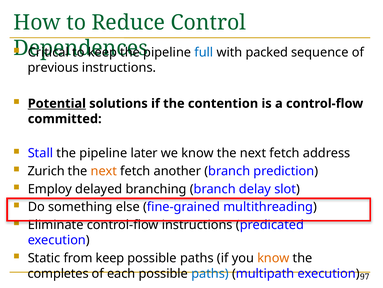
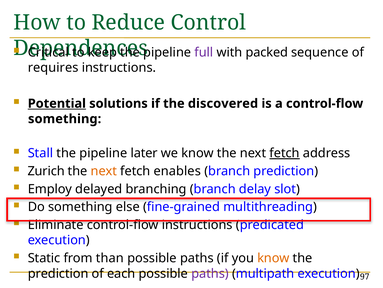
full colour: blue -> purple
previous: previous -> requires
contention: contention -> discovered
committed at (65, 119): committed -> something
fetch at (285, 153) underline: none -> present
another: another -> enables
from keep: keep -> than
completes at (58, 273): completes -> prediction
paths at (210, 273) colour: blue -> purple
